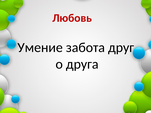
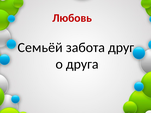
Умение: Умение -> Семьёй
